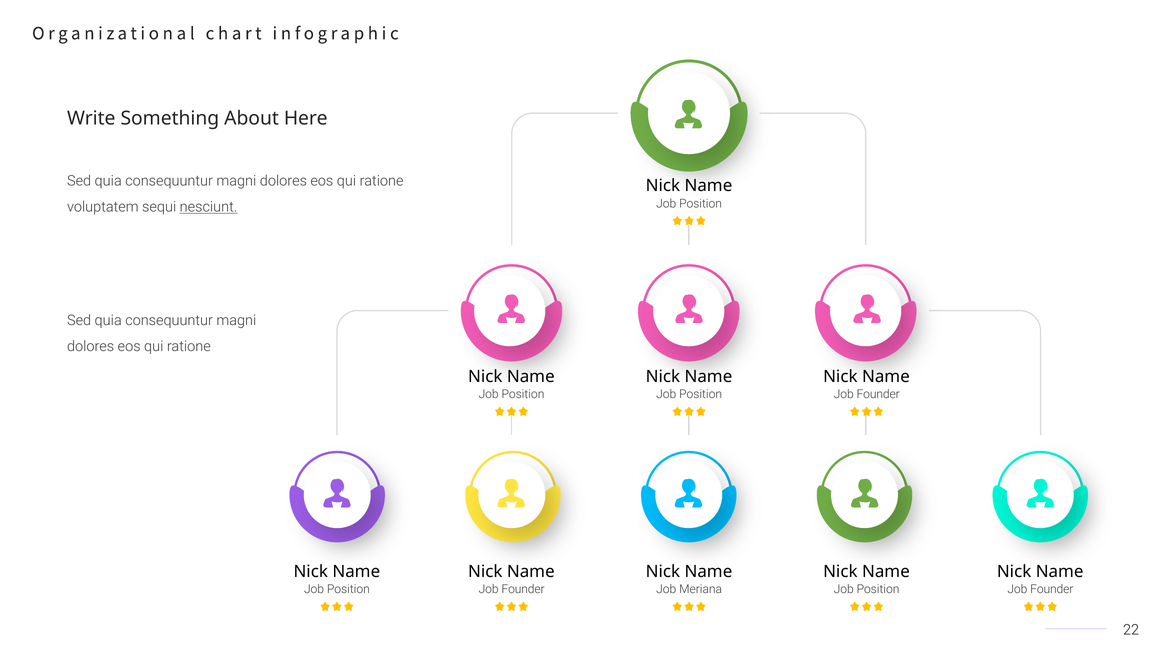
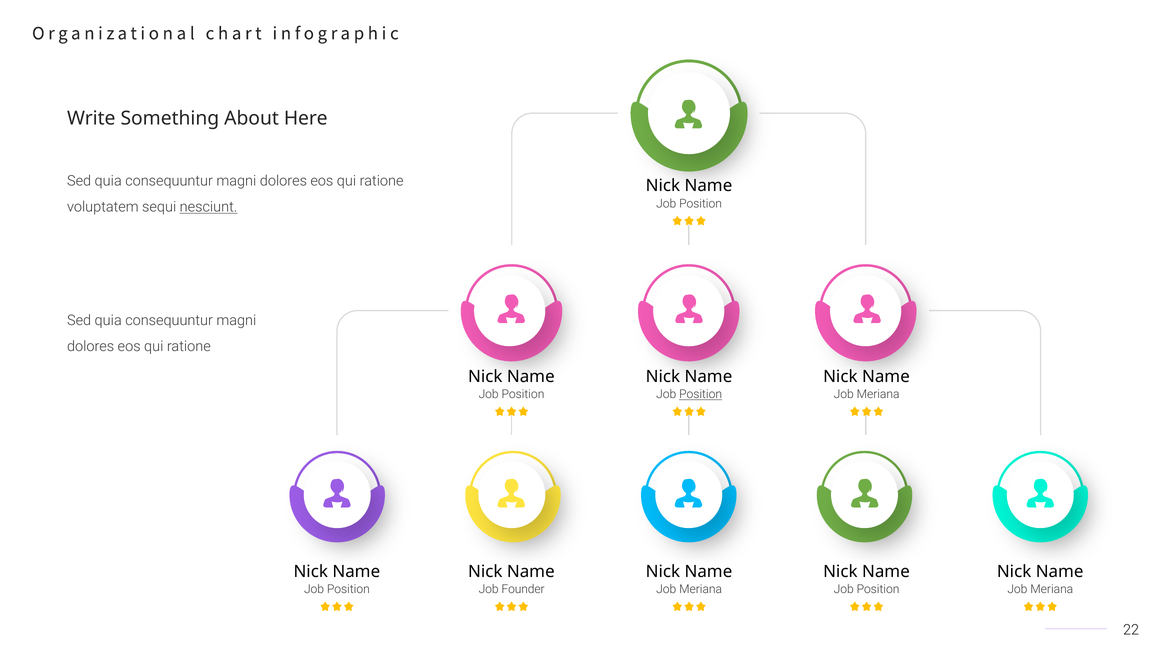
Position at (701, 395) underline: none -> present
Founder at (878, 395): Founder -> Meriana
Founder at (1052, 590): Founder -> Meriana
